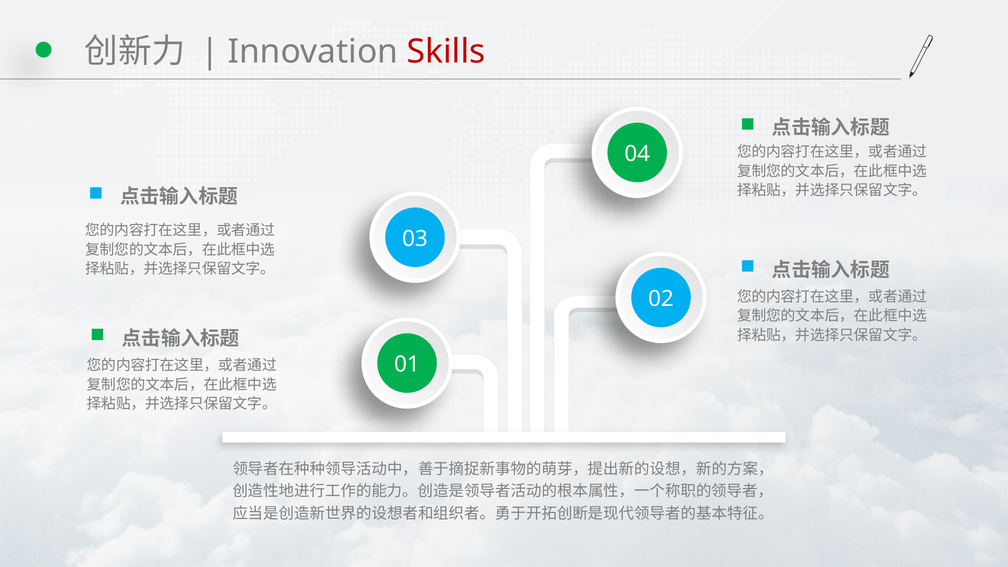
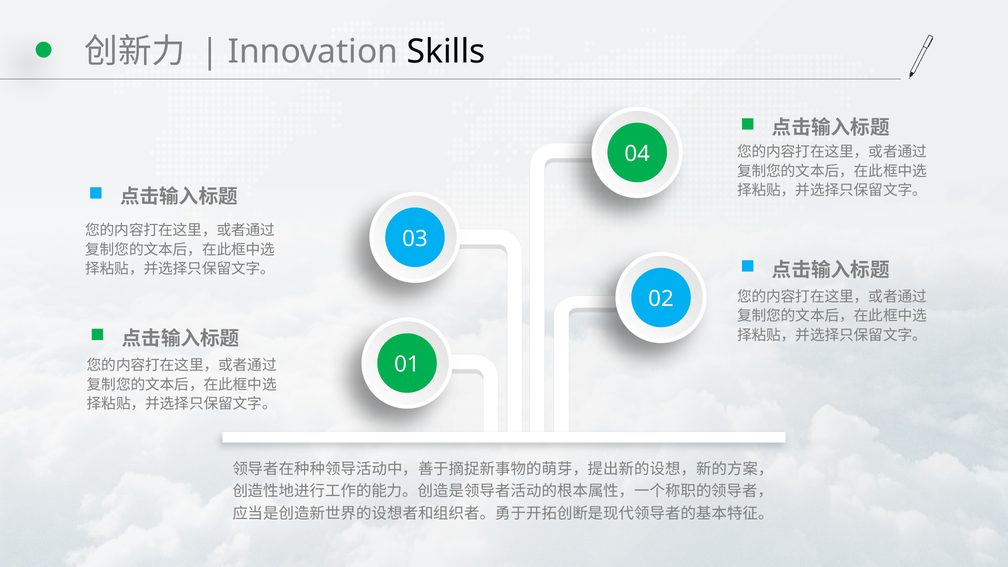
Skills colour: red -> black
